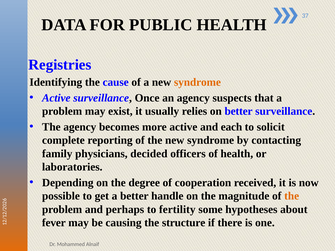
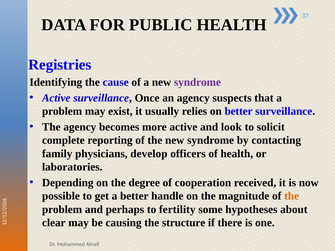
syndrome at (197, 82) colour: orange -> purple
each: each -> look
decided: decided -> develop
fever: fever -> clear
